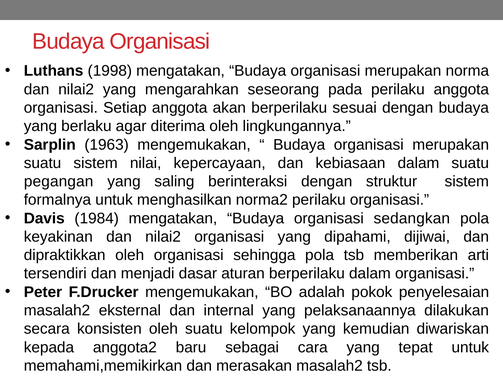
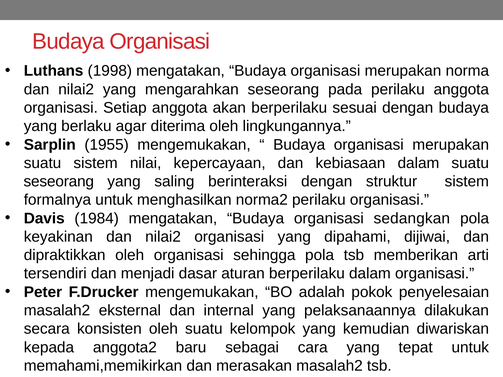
1963: 1963 -> 1955
pegangan at (59, 182): pegangan -> seseorang
